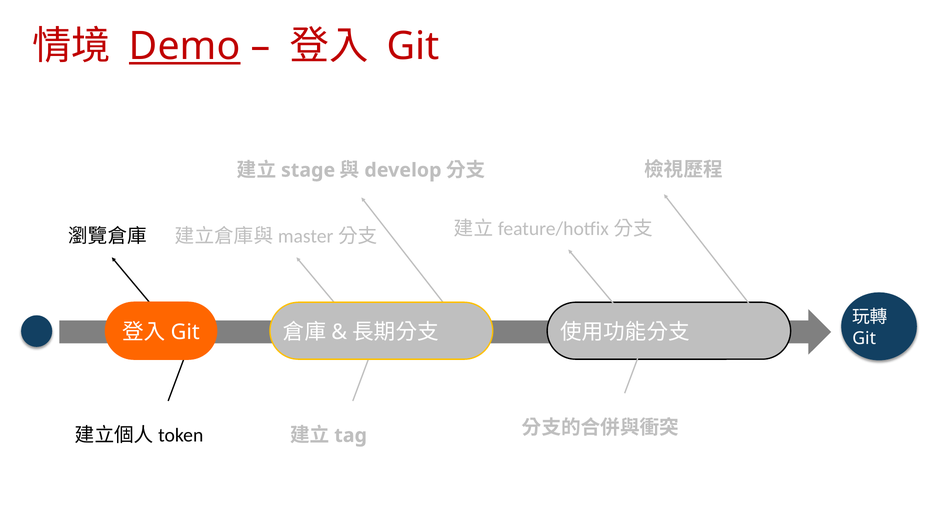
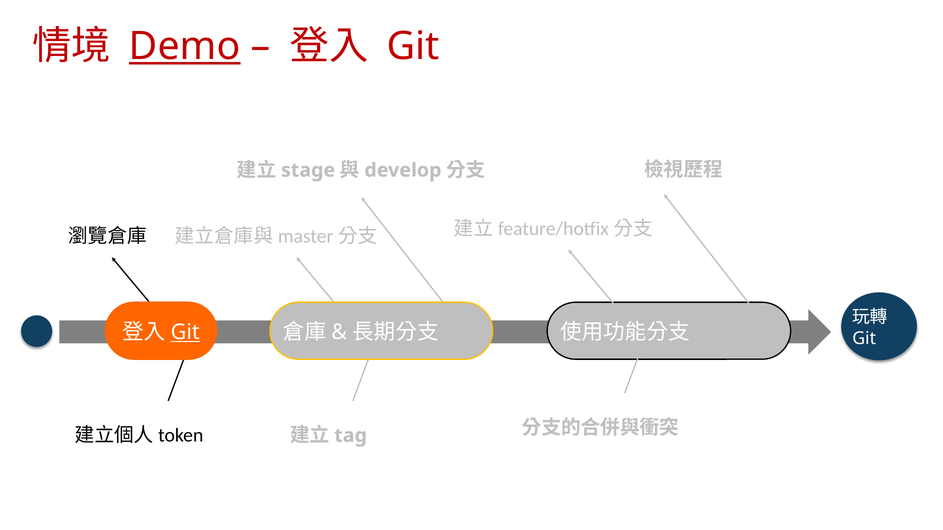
Git at (185, 333) underline: none -> present
